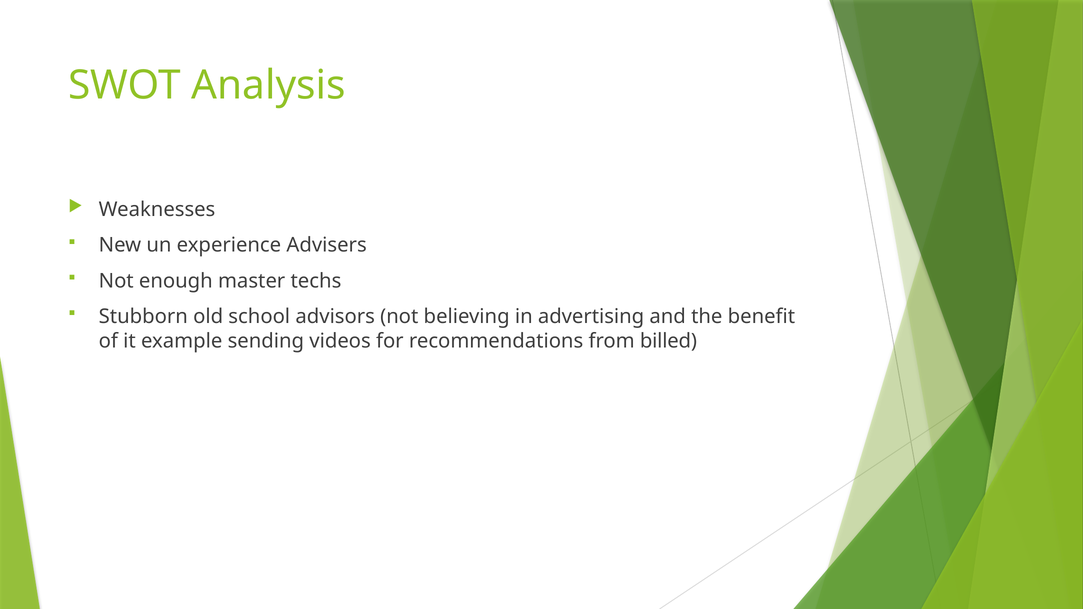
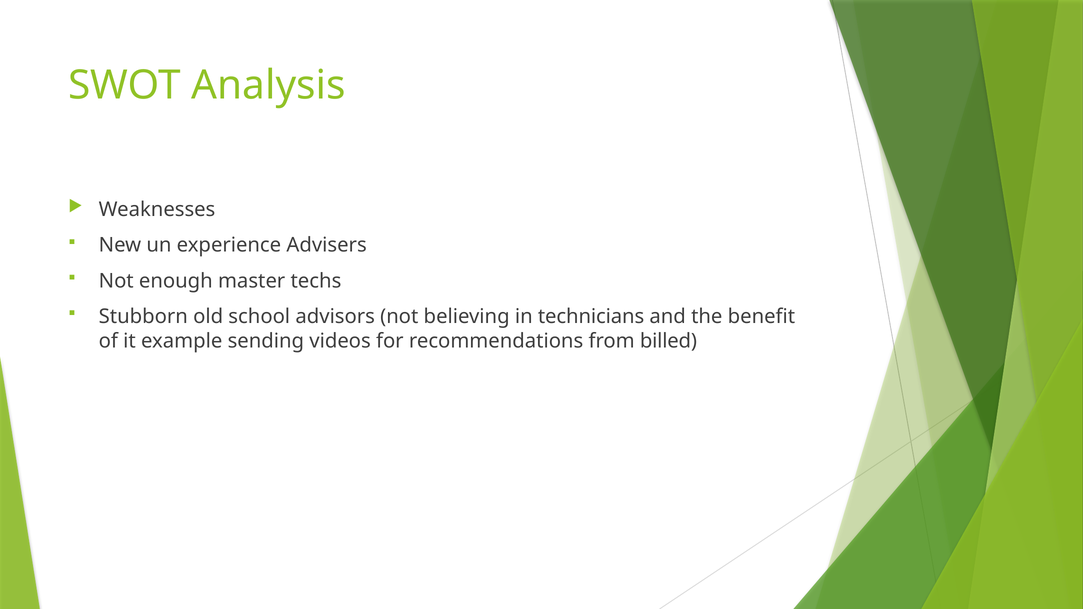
advertising: advertising -> technicians
